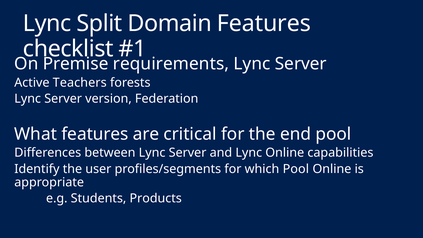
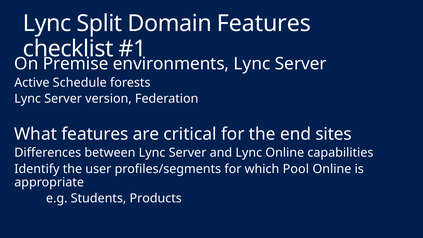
requirements: requirements -> environments
Teachers: Teachers -> Schedule
end pool: pool -> sites
